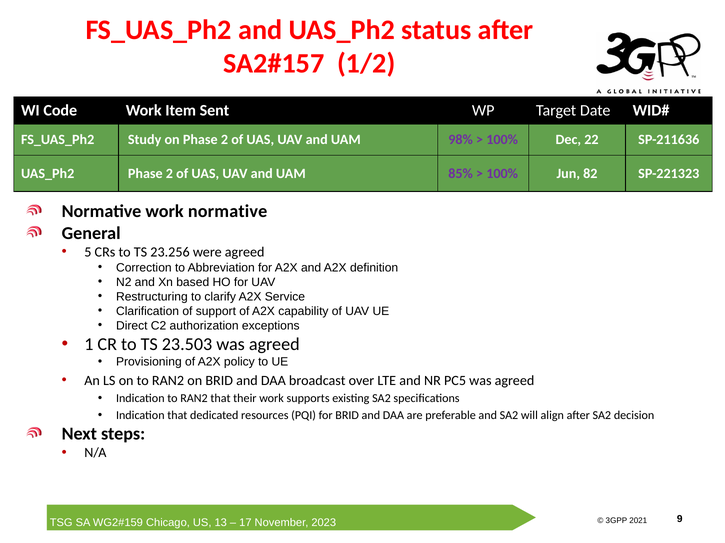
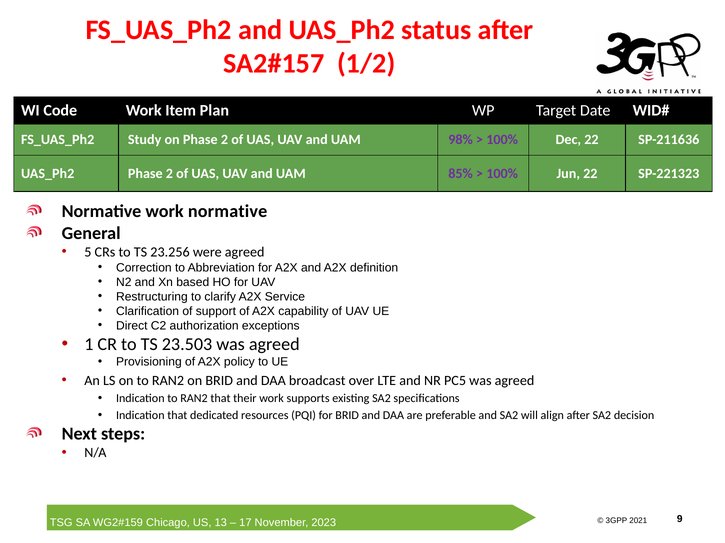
Sent: Sent -> Plan
Jun 82: 82 -> 22
